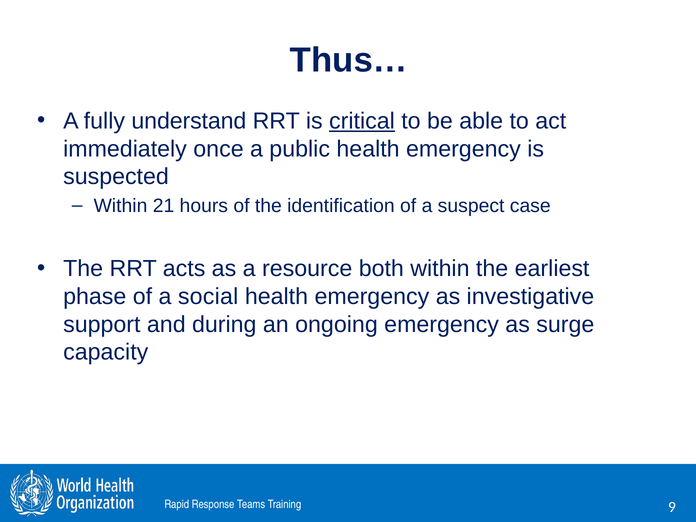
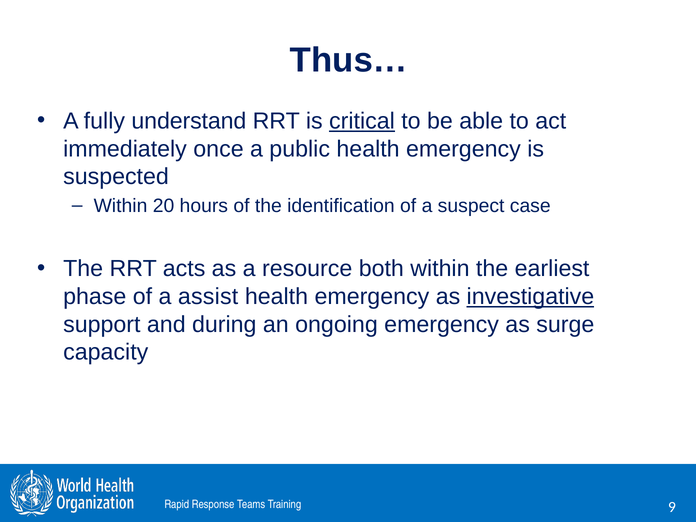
21: 21 -> 20
social: social -> assist
investigative underline: none -> present
